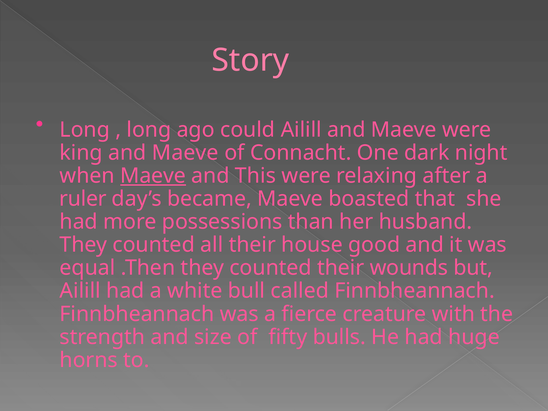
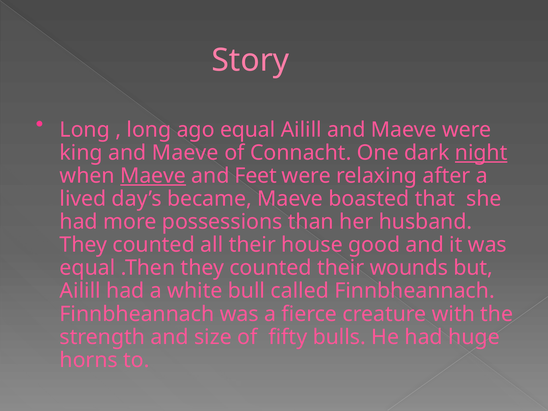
ago could: could -> equal
night underline: none -> present
This: This -> Feet
ruler: ruler -> lived
